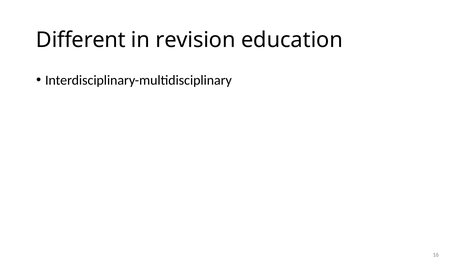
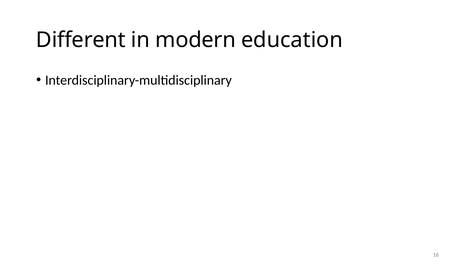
revision: revision -> modern
